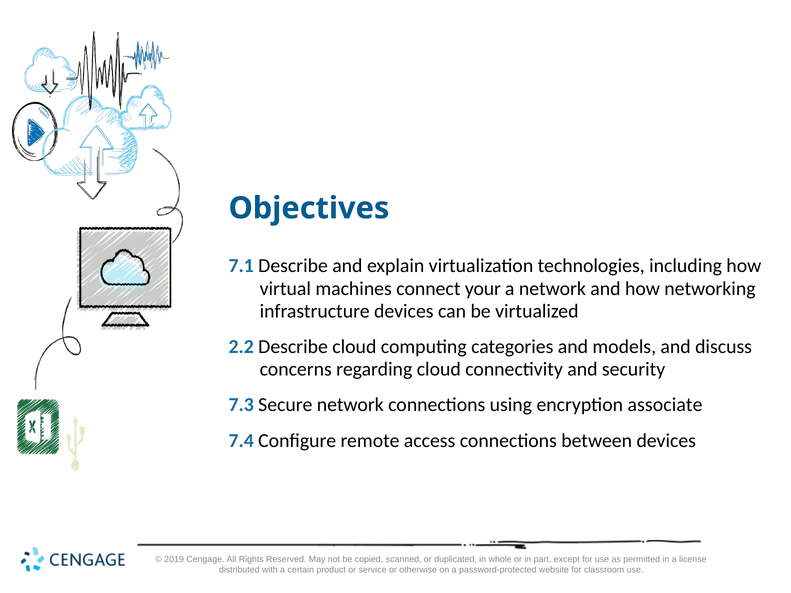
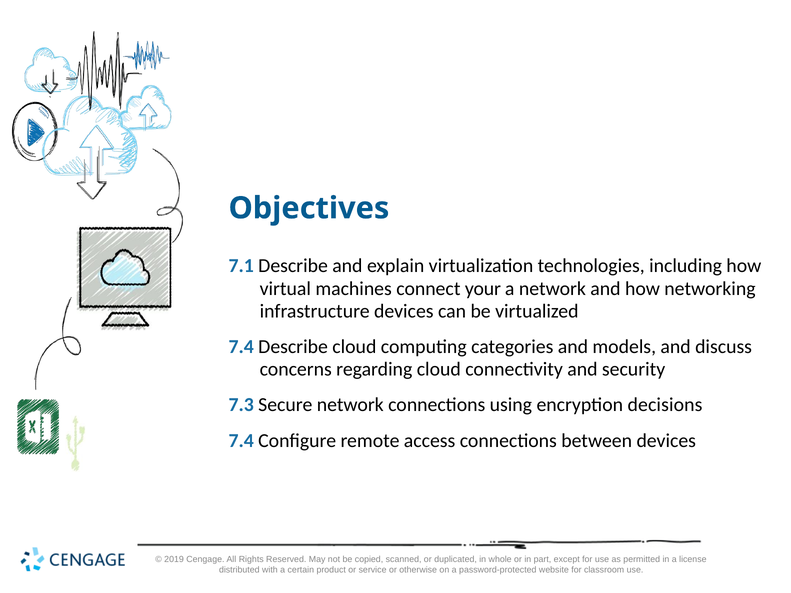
2.2 at (241, 347): 2.2 -> 7.4
associate: associate -> decisions
